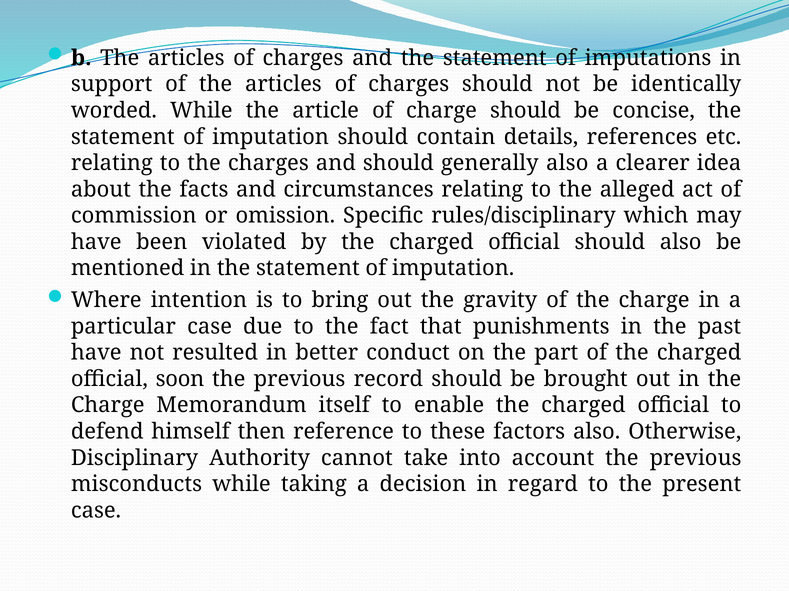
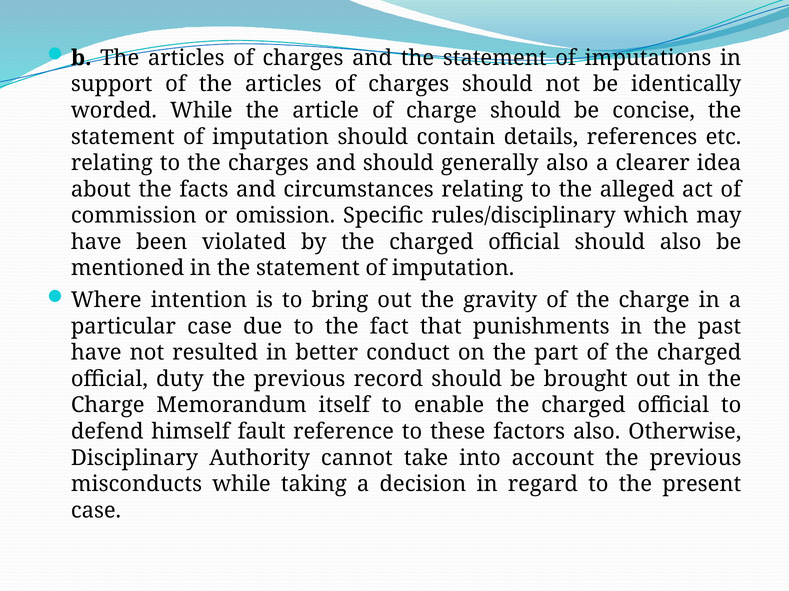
soon: soon -> duty
then: then -> fault
